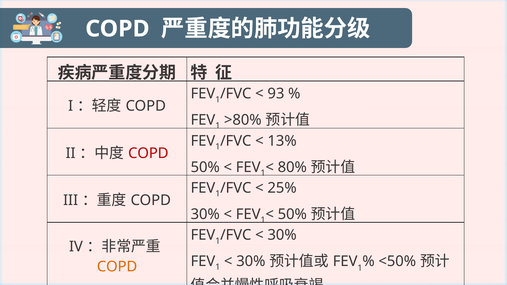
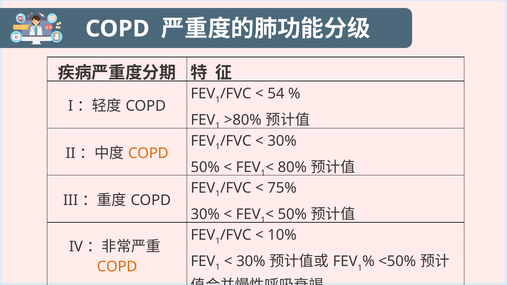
93: 93 -> 54
13% at (282, 141): 13% -> 30%
COPD at (148, 153) colour: red -> orange
25%: 25% -> 75%
30% at (282, 235): 30% -> 10%
